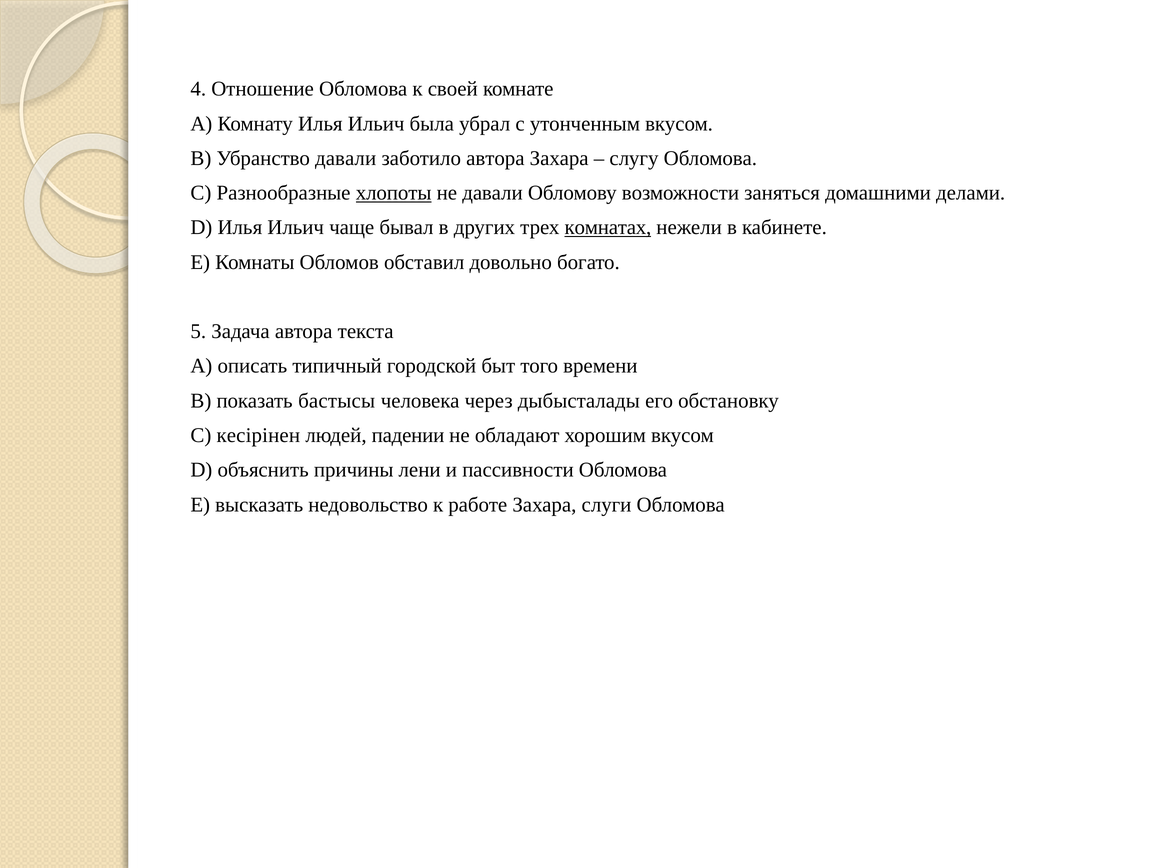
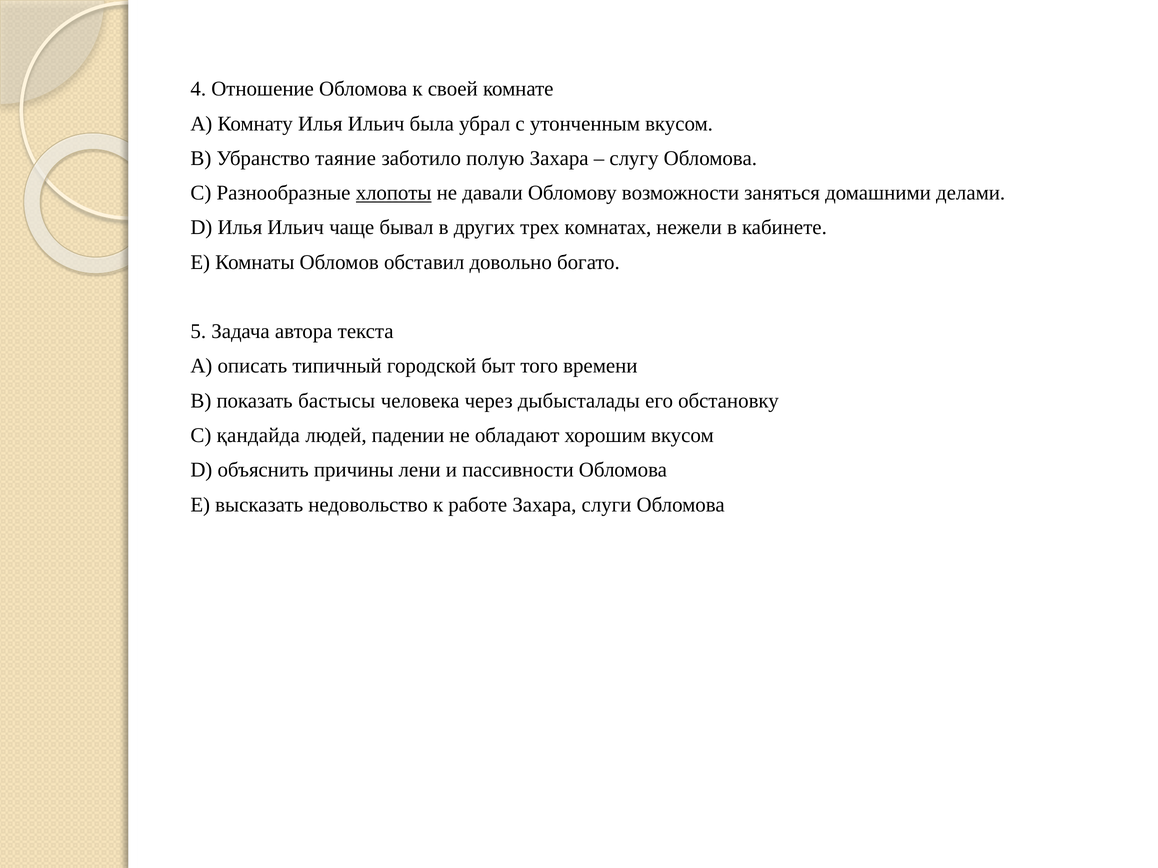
Убранство давали: давали -> таяние
заботило автора: автора -> полую
комнатах underline: present -> none
кесірінен: кесірінен -> қандайда
